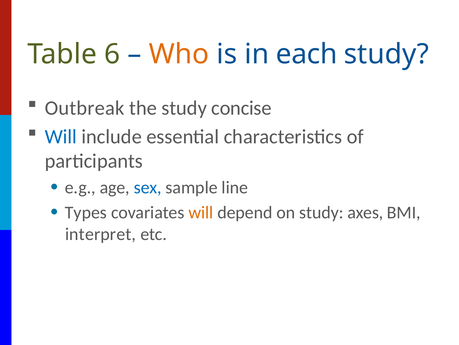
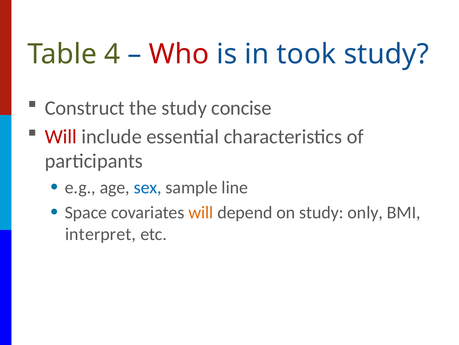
6: 6 -> 4
Who colour: orange -> red
each: each -> took
Outbreak: Outbreak -> Construct
Will at (61, 136) colour: blue -> red
Types: Types -> Space
axes: axes -> only
